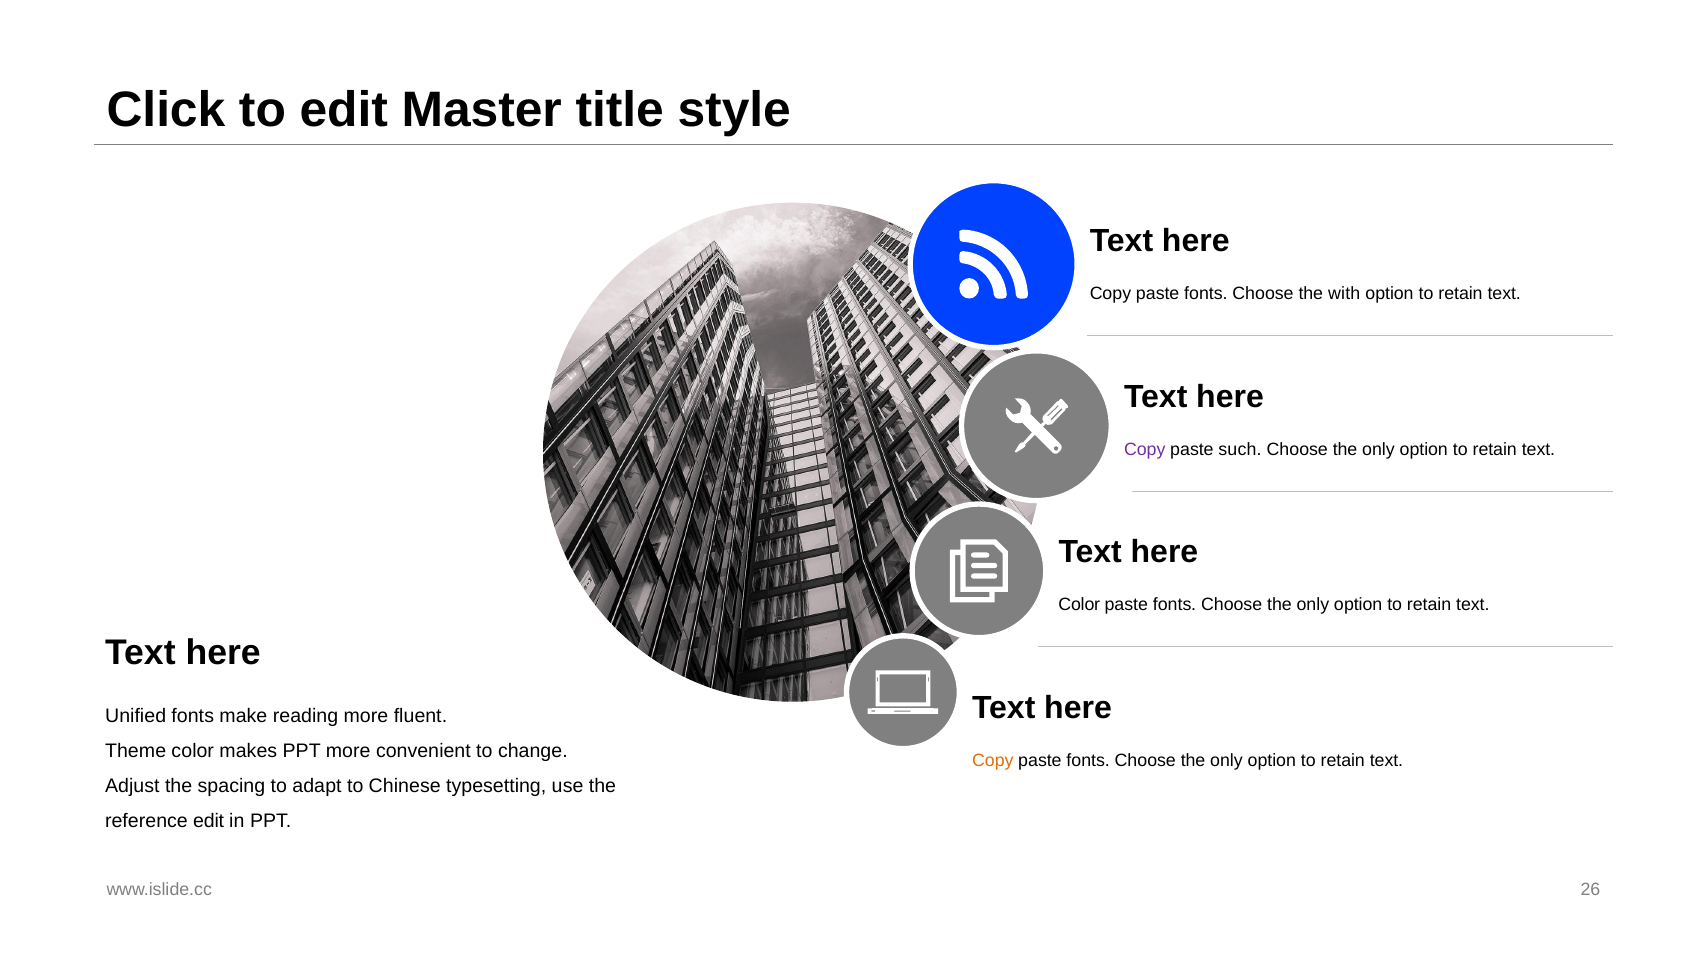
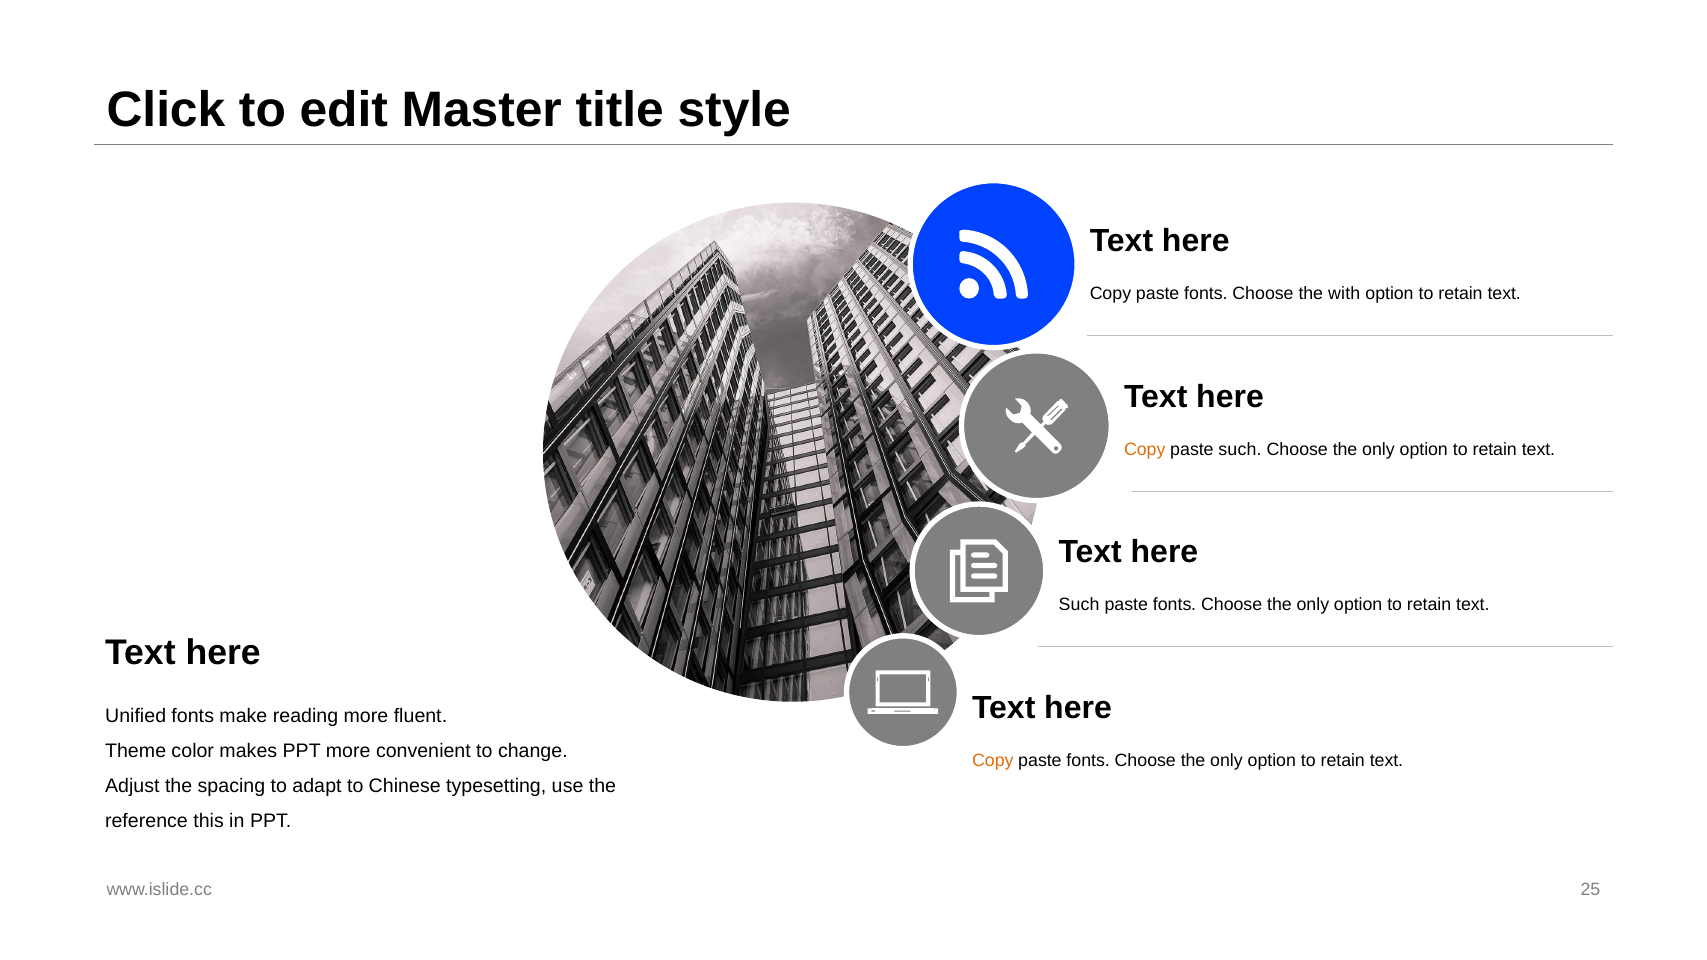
Copy at (1145, 449) colour: purple -> orange
Color at (1079, 605): Color -> Such
reference edit: edit -> this
26: 26 -> 25
